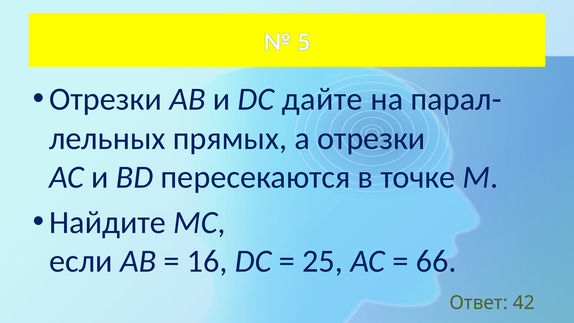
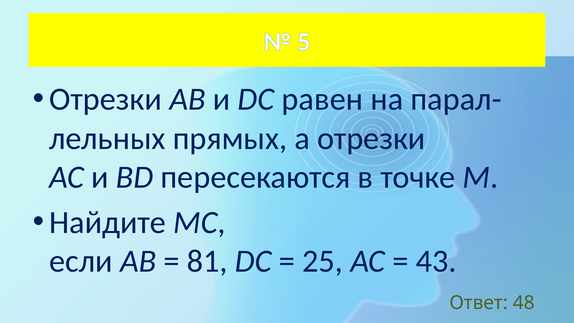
дайте: дайте -> равен
16: 16 -> 81
66: 66 -> 43
42: 42 -> 48
